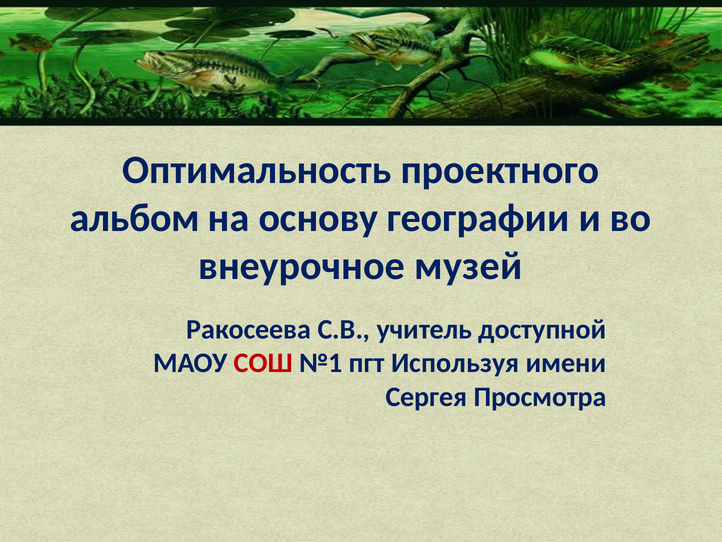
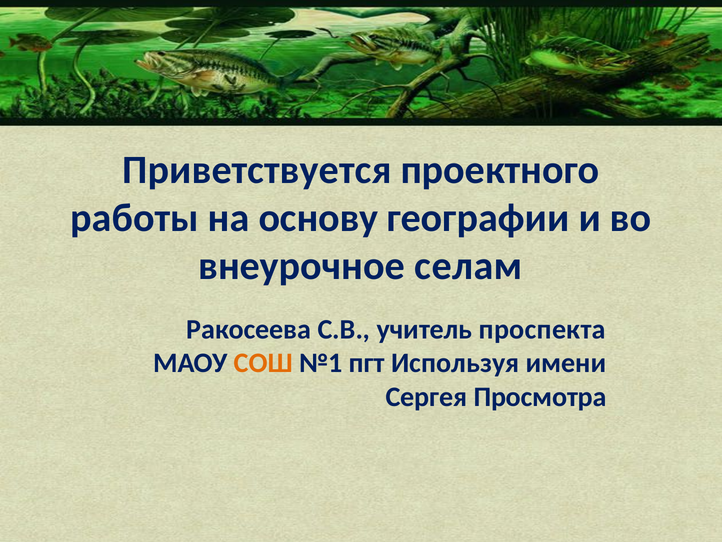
Оптимальность: Оптимальность -> Приветствуется
альбом: альбом -> работы
музей: музей -> селам
доступной: доступной -> проспекта
СОШ colour: red -> orange
